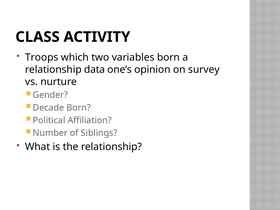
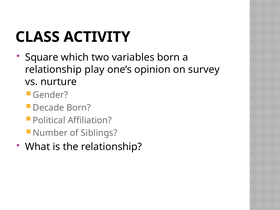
Troops: Troops -> Square
data: data -> play
